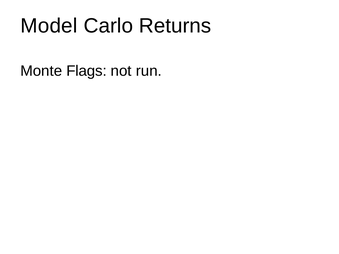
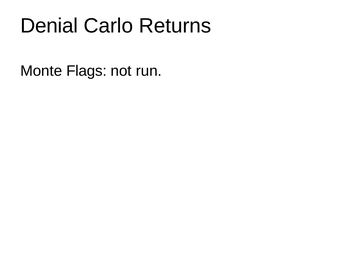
Model: Model -> Denial
